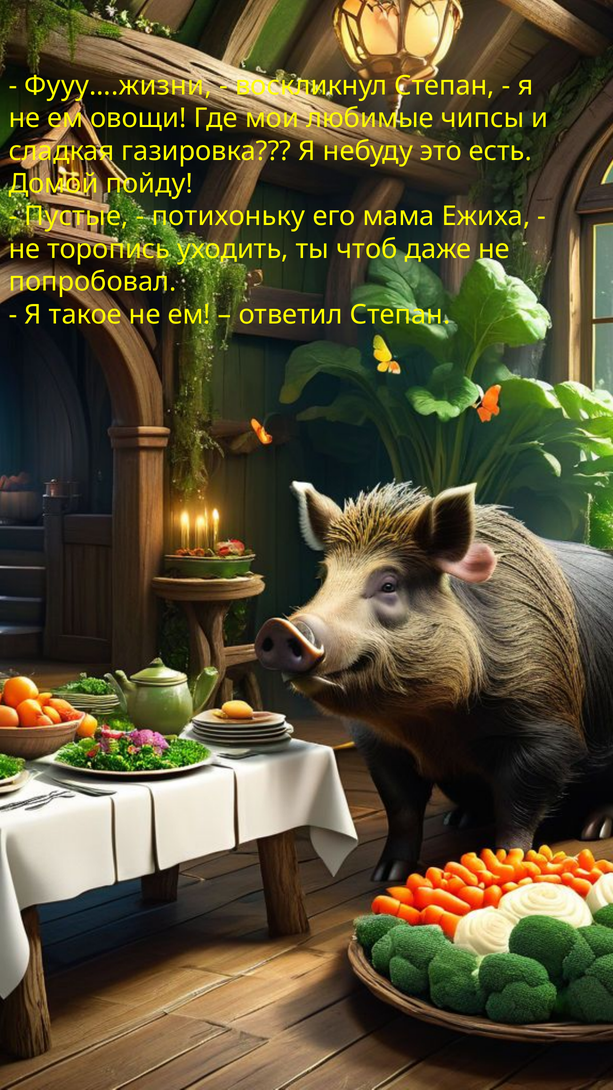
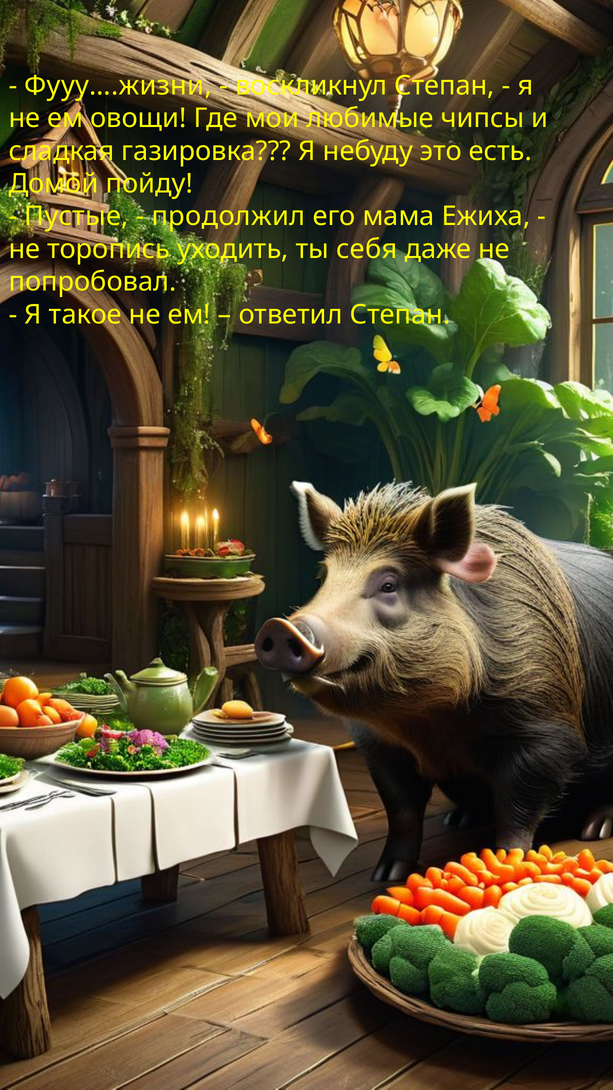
потихоньку: потихоньку -> продолжил
чтоб: чтоб -> себя
